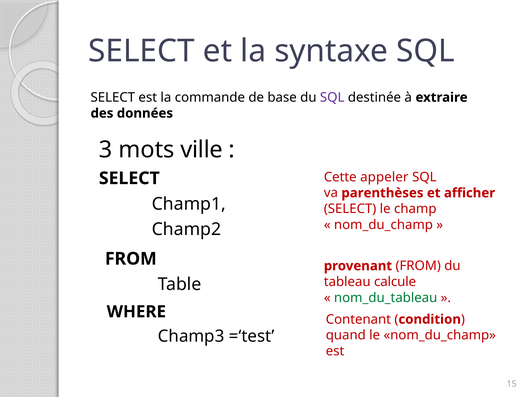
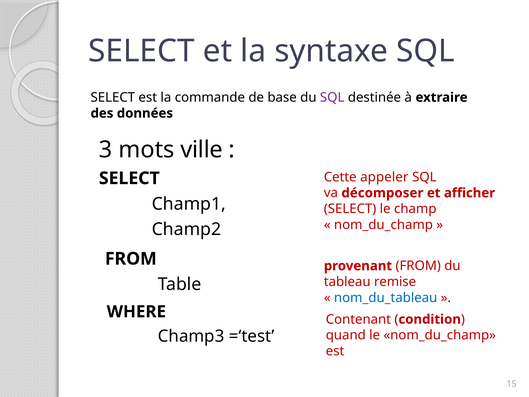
parenthèses: parenthèses -> décomposer
calcule: calcule -> remise
nom_du_tableau colour: green -> blue
